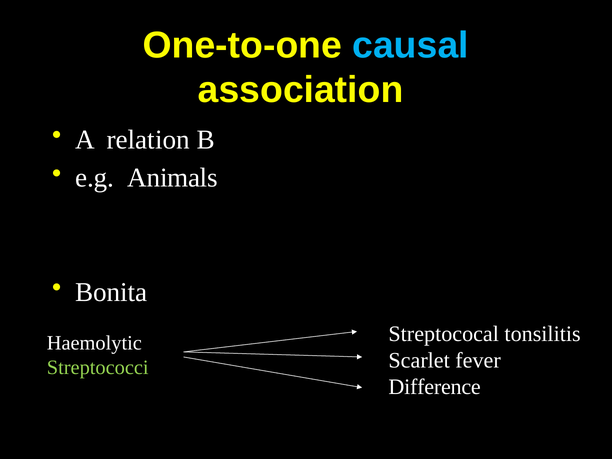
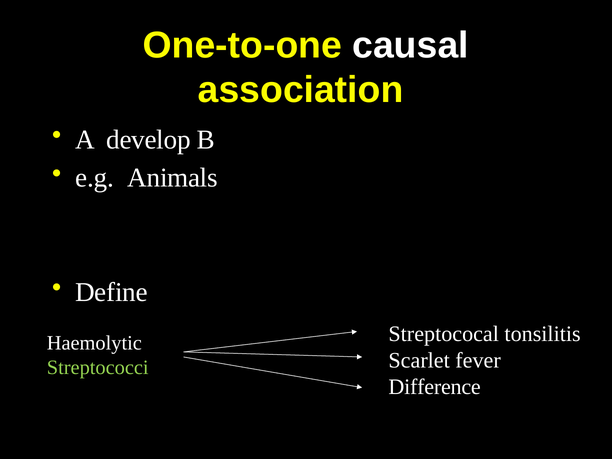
causal colour: light blue -> white
relation: relation -> develop
Bonita: Bonita -> Define
